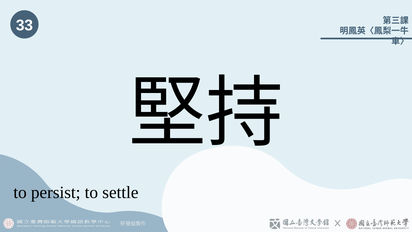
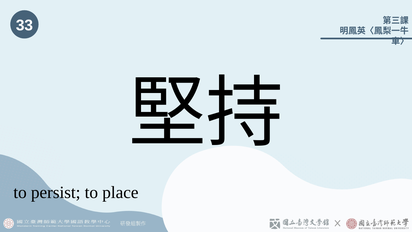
settle: settle -> place
